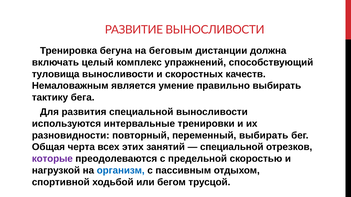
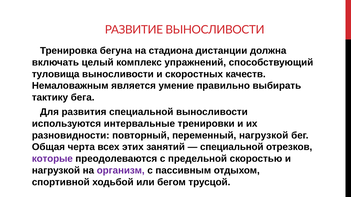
беговым: беговым -> стадиона
переменный выбирать: выбирать -> нагрузкой
организм colour: blue -> purple
